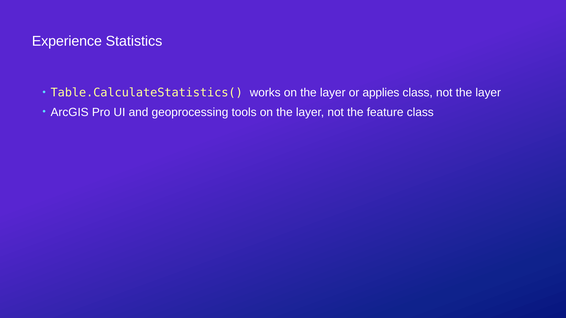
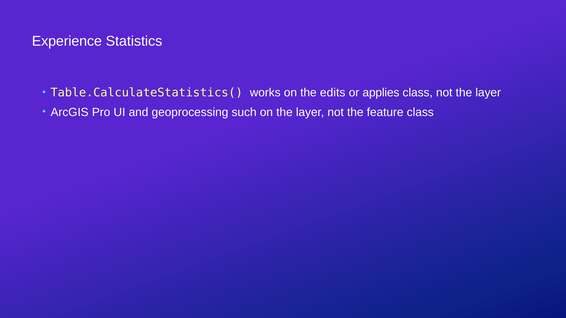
works on the layer: layer -> edits
tools: tools -> such
